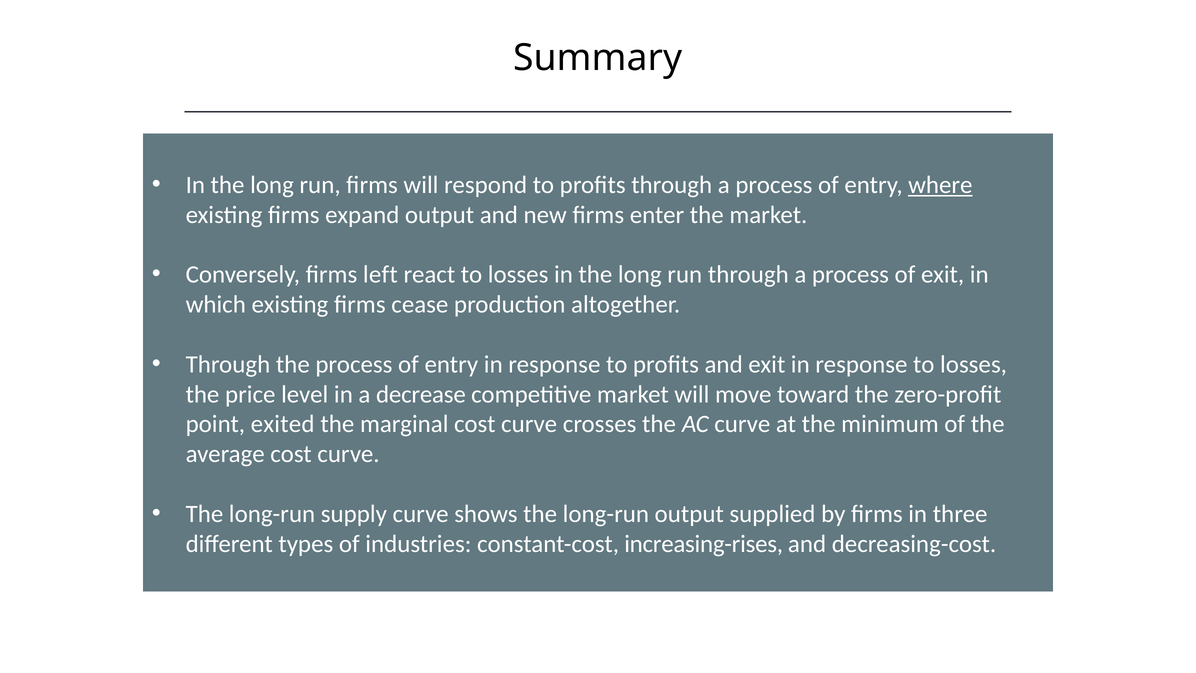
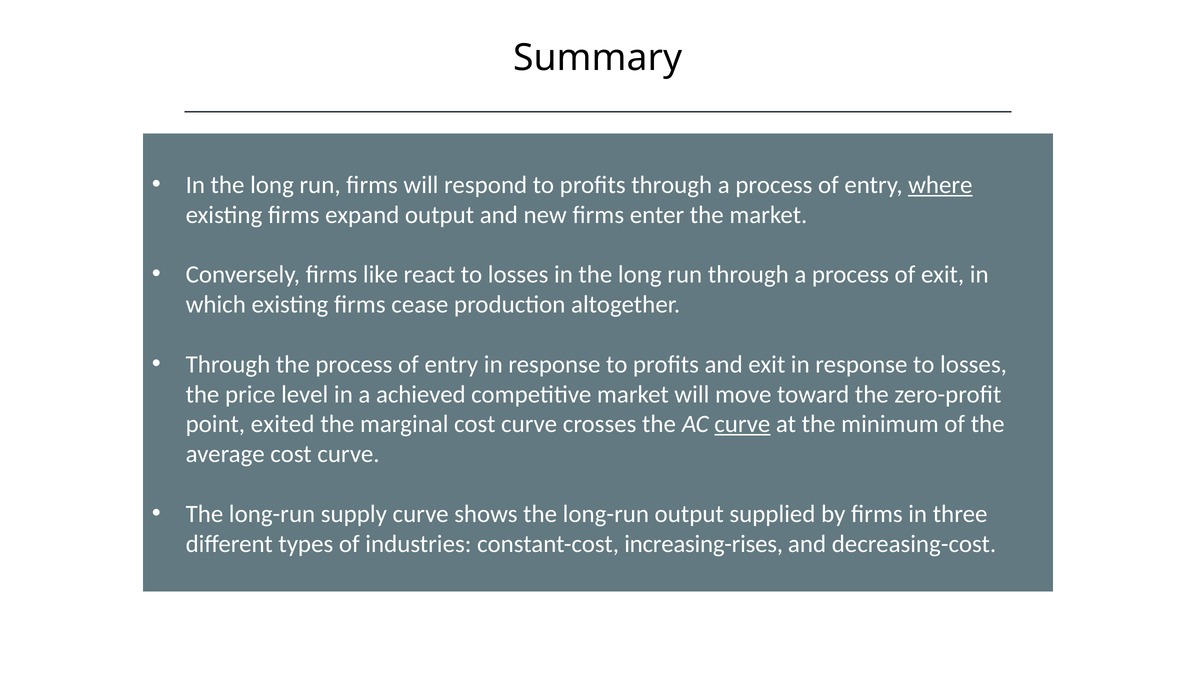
left: left -> like
decrease: decrease -> achieved
curve at (742, 424) underline: none -> present
